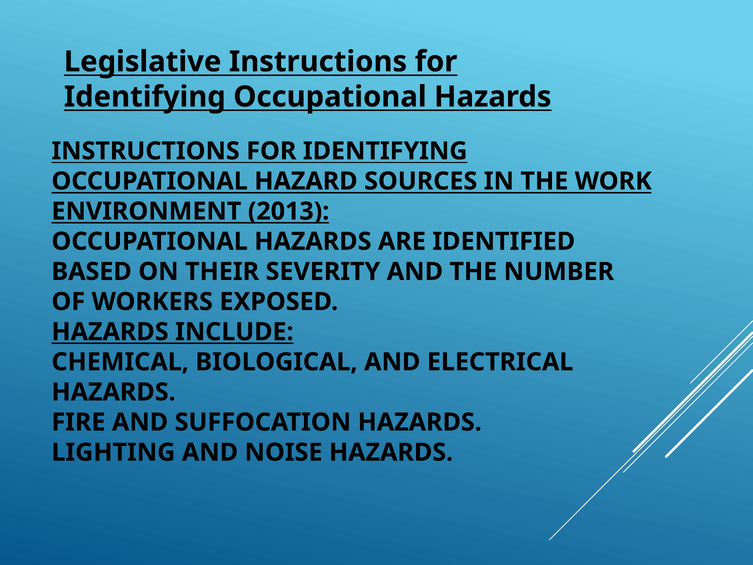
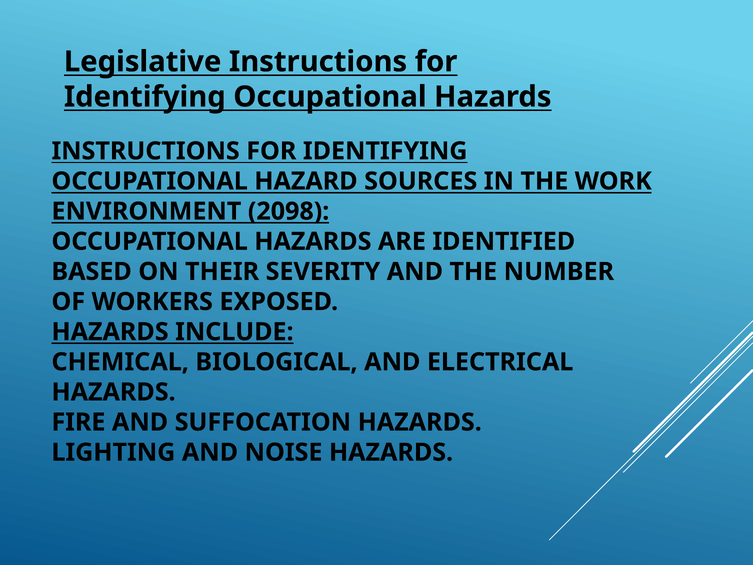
2013: 2013 -> 2098
